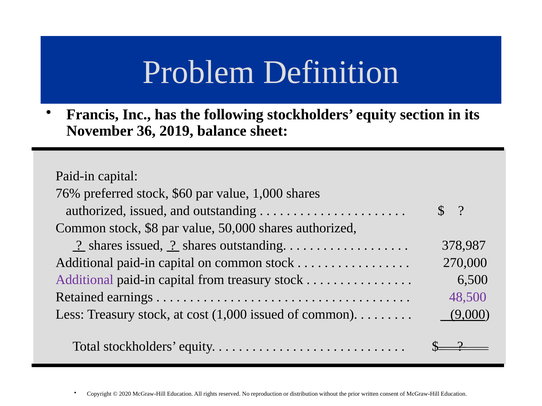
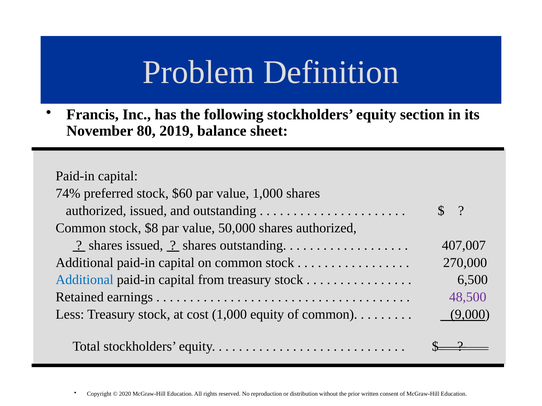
36: 36 -> 80
76%: 76% -> 74%
378,987: 378,987 -> 407,007
Additional at (85, 280) colour: purple -> blue
1,000 issued: issued -> equity
